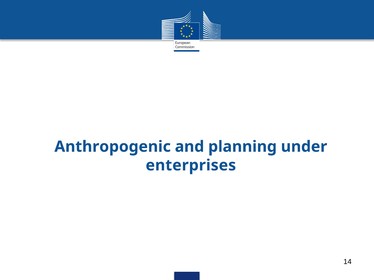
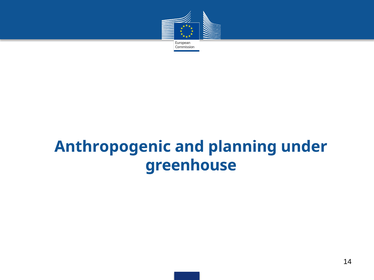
enterprises: enterprises -> greenhouse
